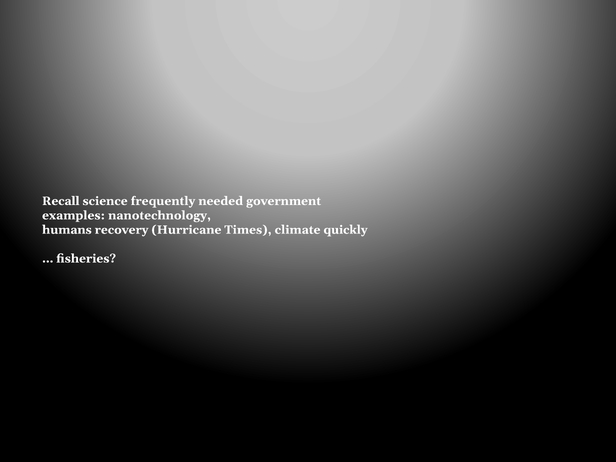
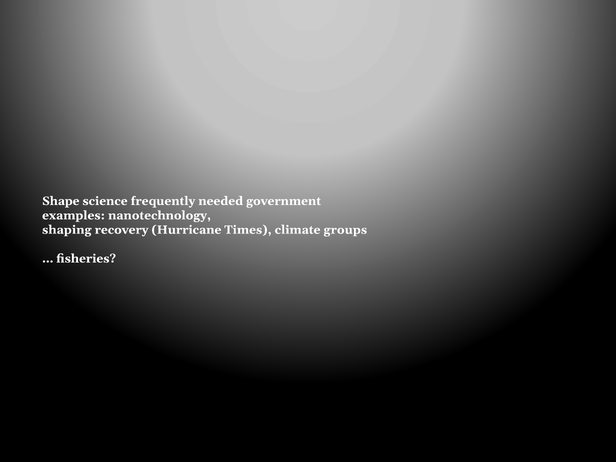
Recall: Recall -> Shape
humans: humans -> shaping
quickly: quickly -> groups
